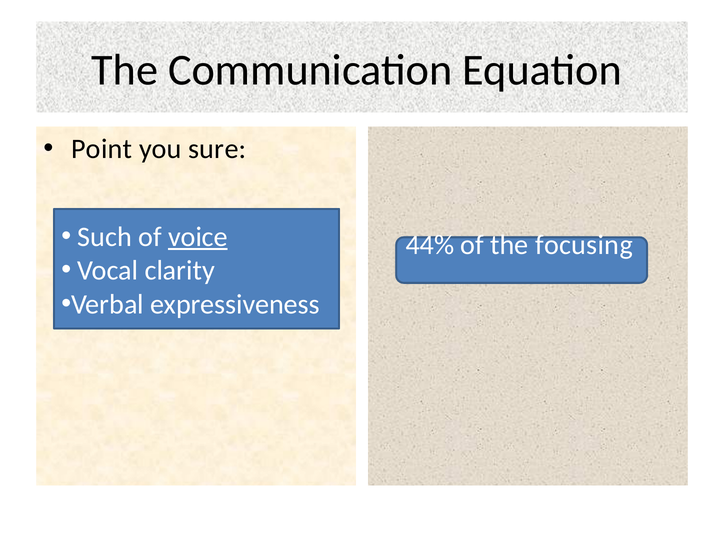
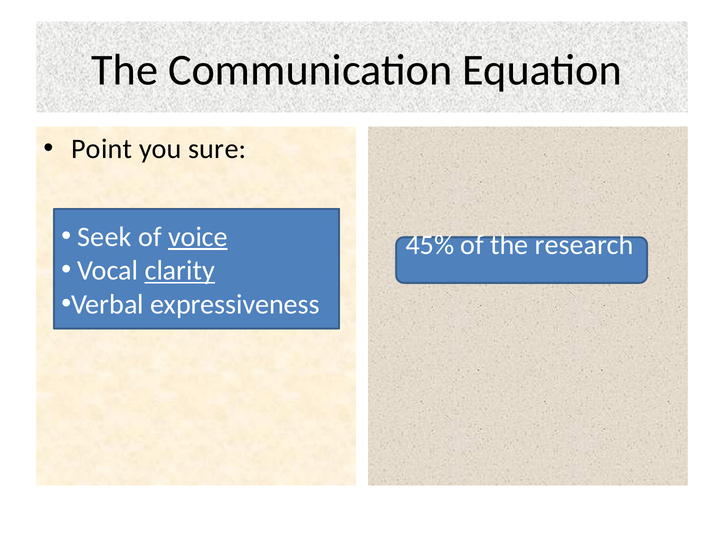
Such: Such -> Seek
44%: 44% -> 45%
focusing: focusing -> research
clarity underline: none -> present
